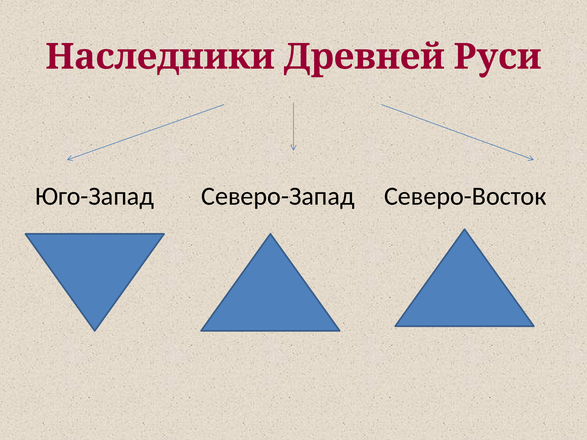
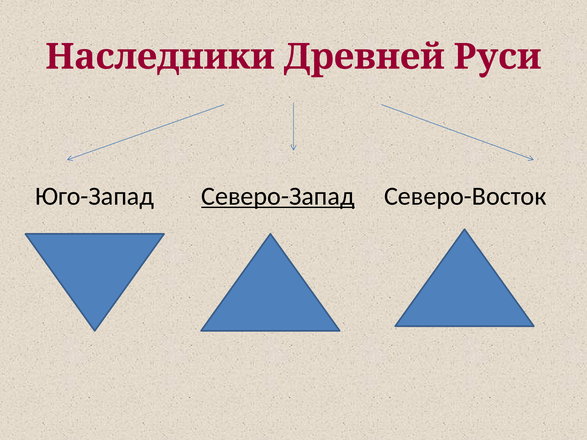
Северо-Запад underline: none -> present
